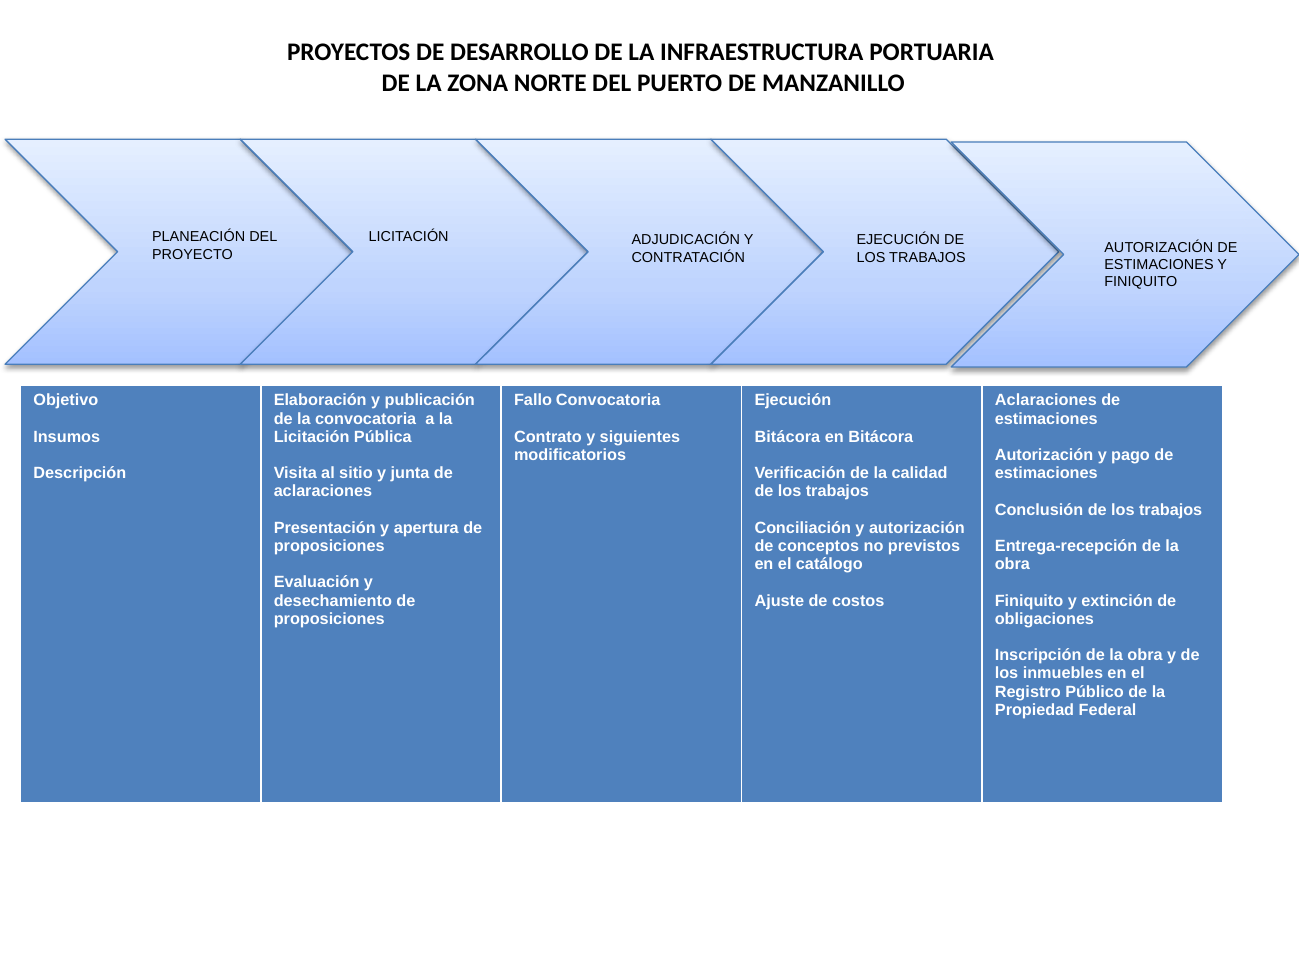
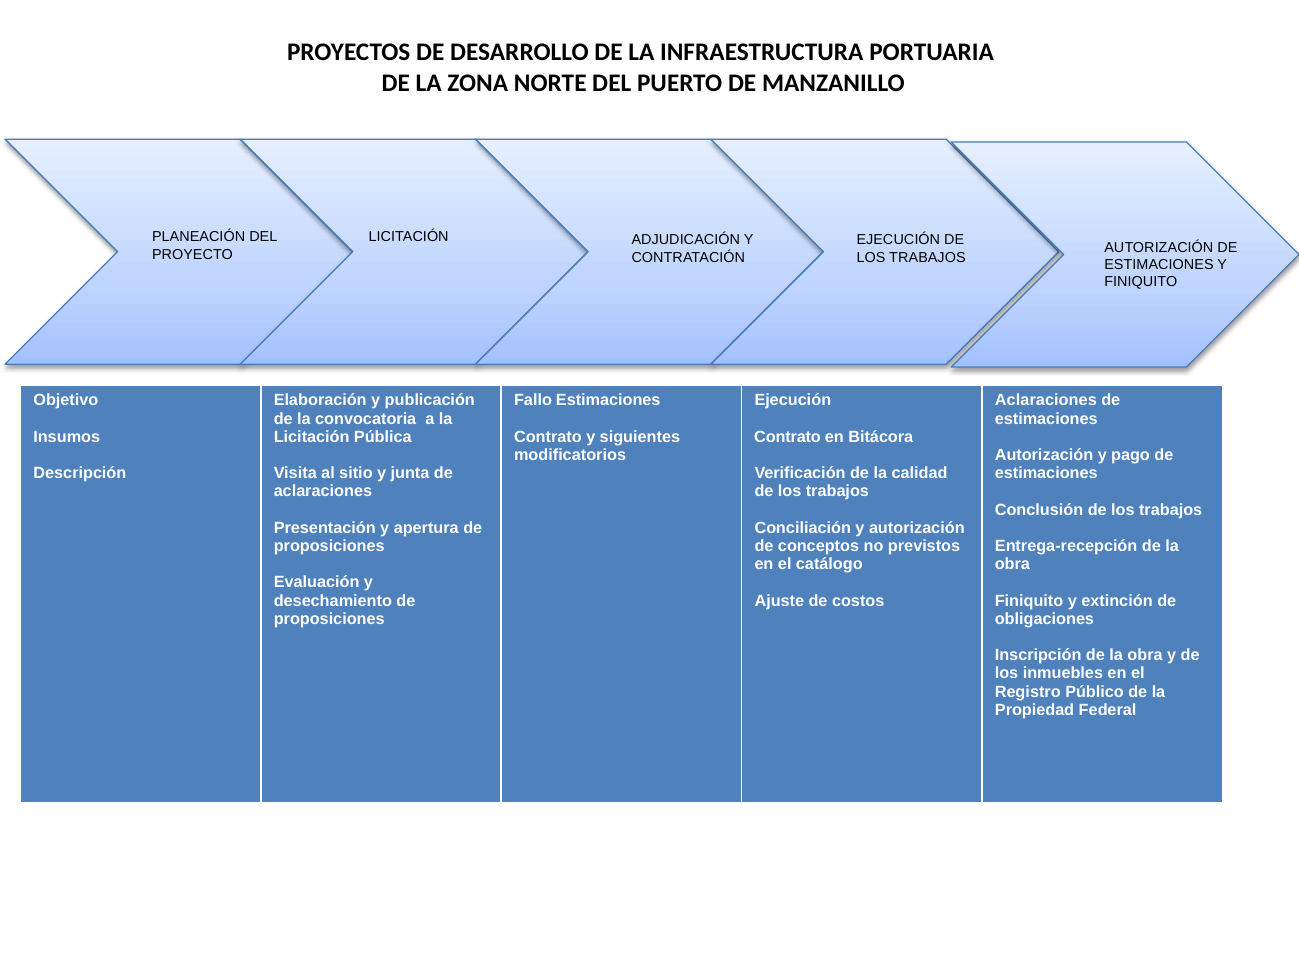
Fallo Convocatoria: Convocatoria -> Estimaciones
Bitácora at (787, 437): Bitácora -> Contrato
